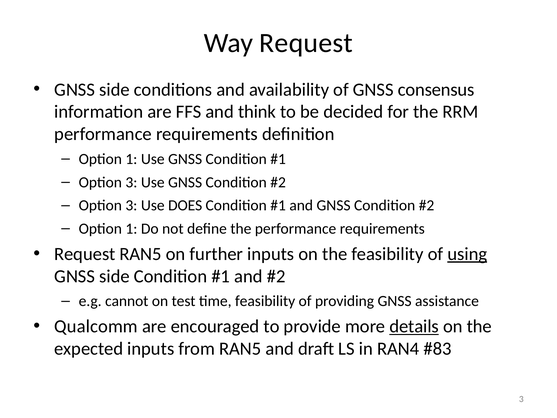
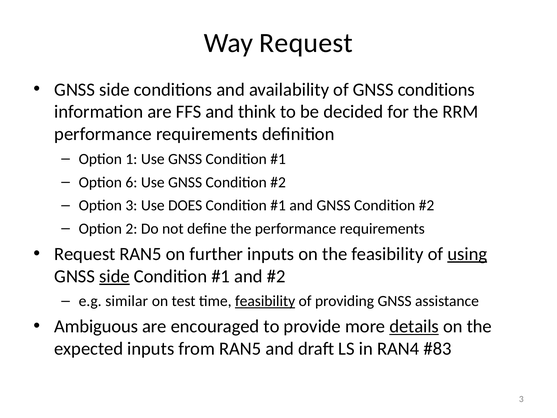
GNSS consensus: consensus -> conditions
3 at (131, 182): 3 -> 6
1 at (131, 229): 1 -> 2
side at (114, 276) underline: none -> present
cannot: cannot -> similar
feasibility at (265, 301) underline: none -> present
Qualcomm: Qualcomm -> Ambiguous
